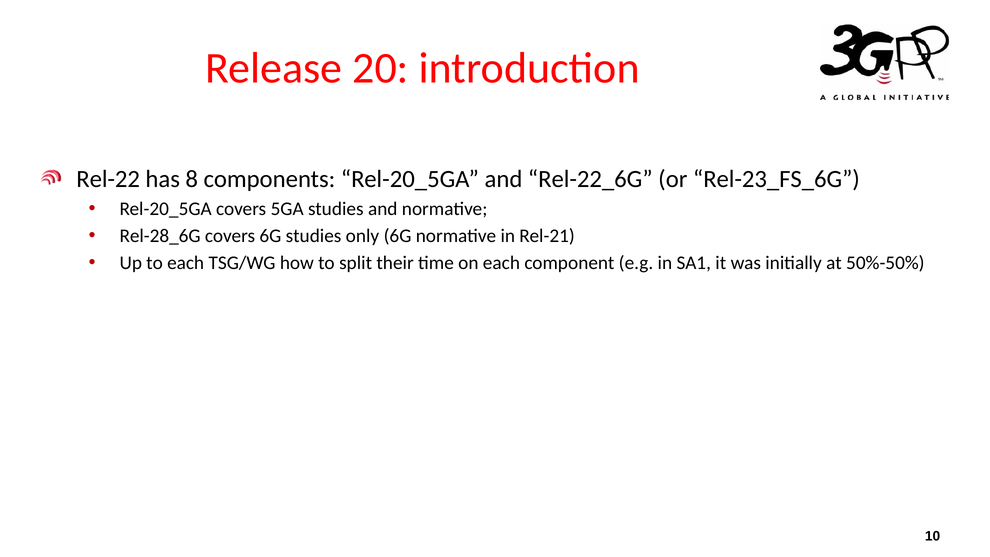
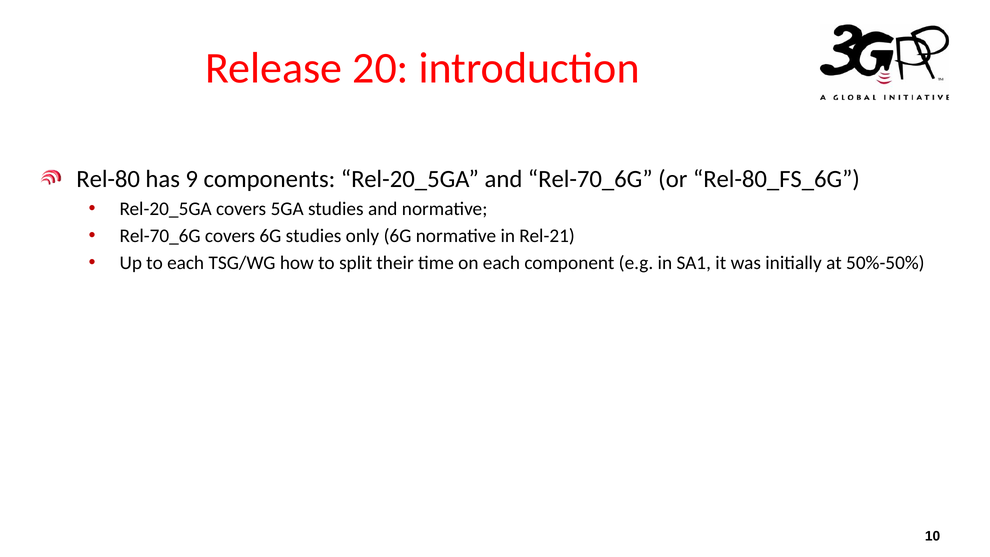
Rel-22: Rel-22 -> Rel-80
8: 8 -> 9
and Rel-22_6G: Rel-22_6G -> Rel-70_6G
Rel-23_FS_6G: Rel-23_FS_6G -> Rel-80_FS_6G
Rel-28_6G at (160, 236): Rel-28_6G -> Rel-70_6G
